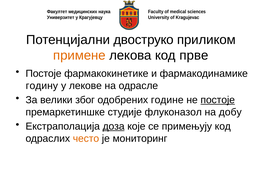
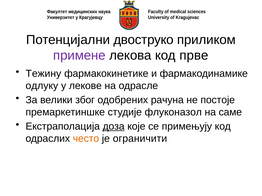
примене colour: orange -> purple
Постоје at (44, 74): Постоје -> Тежину
годину: годину -> одлуку
године: године -> рачуна
постоје at (218, 100) underline: present -> none
добу: добу -> саме
мониторинг: мониторинг -> ограничити
